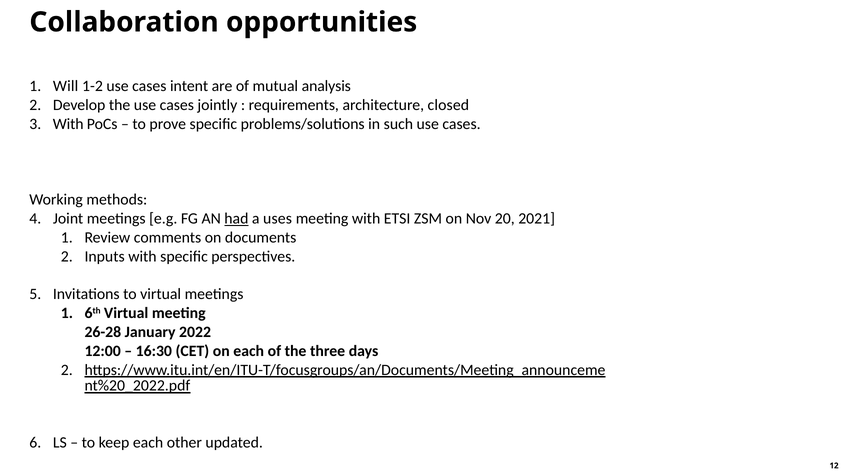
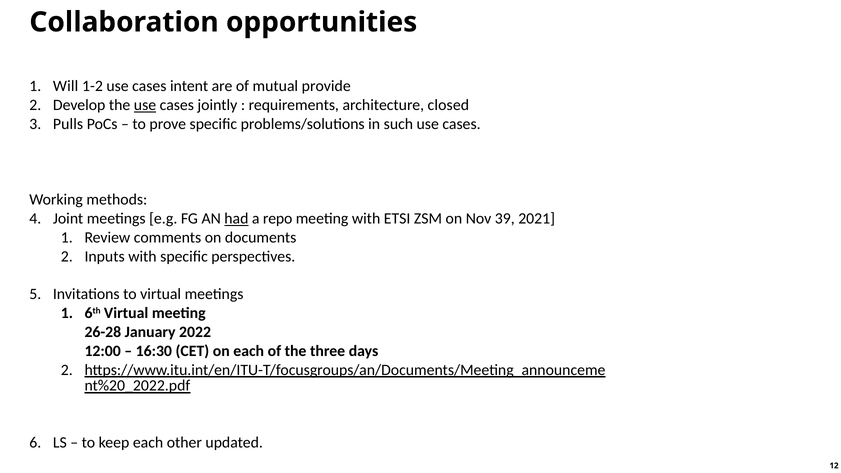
analysis: analysis -> provide
use at (145, 105) underline: none -> present
With at (68, 124): With -> Pulls
uses: uses -> repo
20: 20 -> 39
